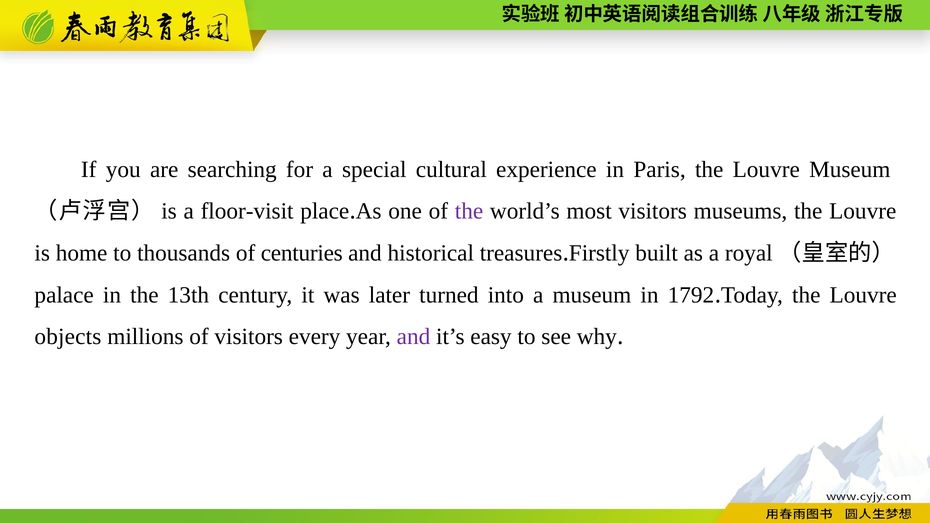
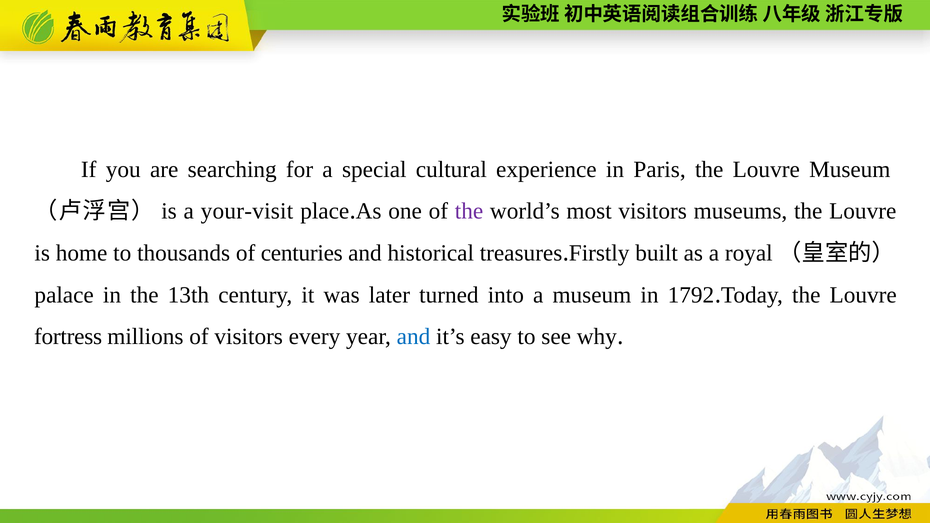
floor-visit: floor-visit -> your-visit
objects: objects -> fortress
and at (414, 337) colour: purple -> blue
